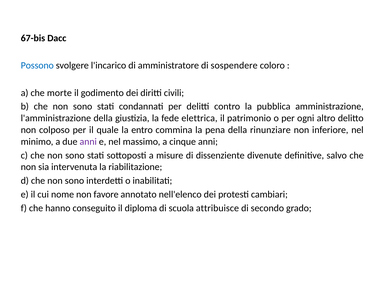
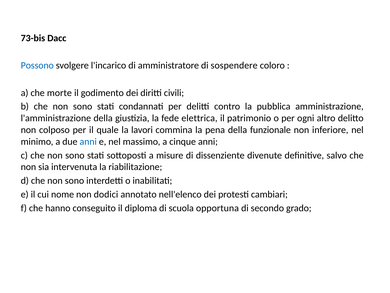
67-bis: 67-bis -> 73-bis
entro: entro -> lavori
rinunziare: rinunziare -> funzionale
anni at (88, 141) colour: purple -> blue
favore: favore -> dodici
attribuisce: attribuisce -> opportuna
